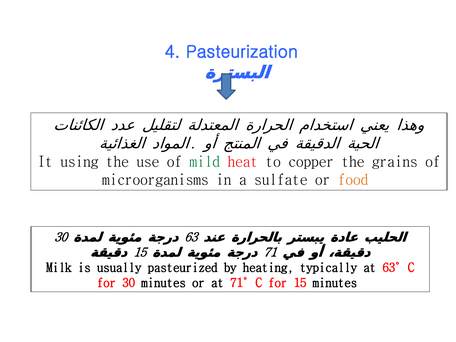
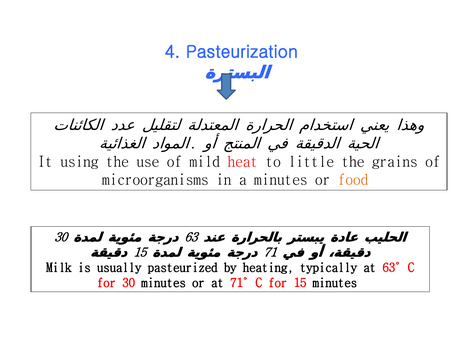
mild colour: green -> black
copper: copper -> little
a sulfate: sulfate -> minutes
